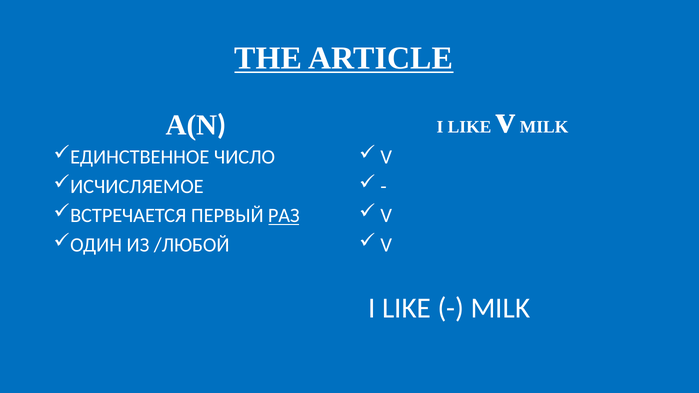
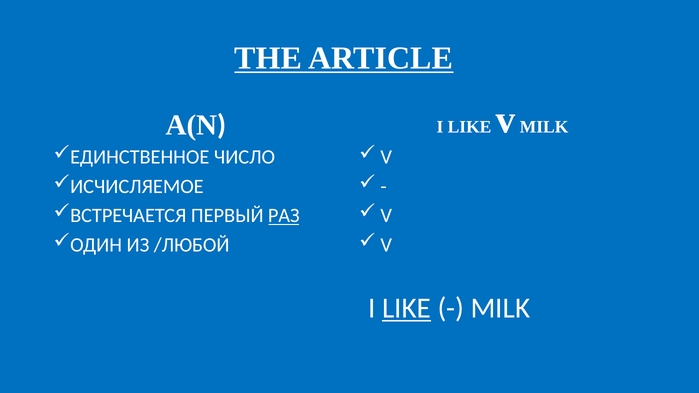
LIKE at (407, 308) underline: none -> present
